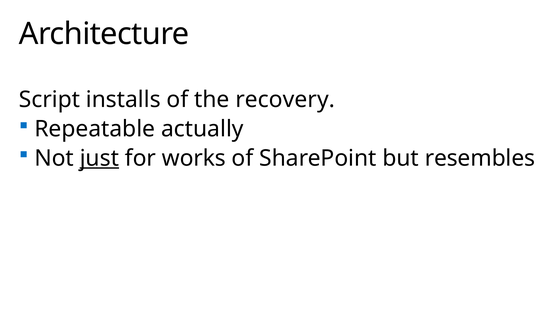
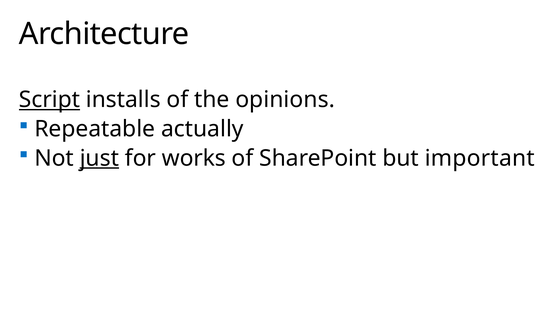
Script underline: none -> present
recovery: recovery -> opinions
resembles: resembles -> important
